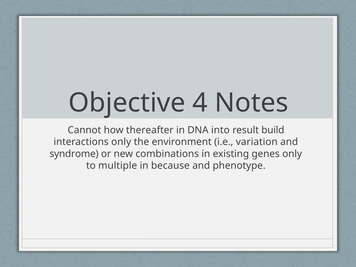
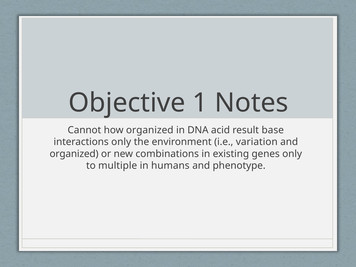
4: 4 -> 1
how thereafter: thereafter -> organized
into: into -> acid
build: build -> base
syndrome at (74, 154): syndrome -> organized
because: because -> humans
